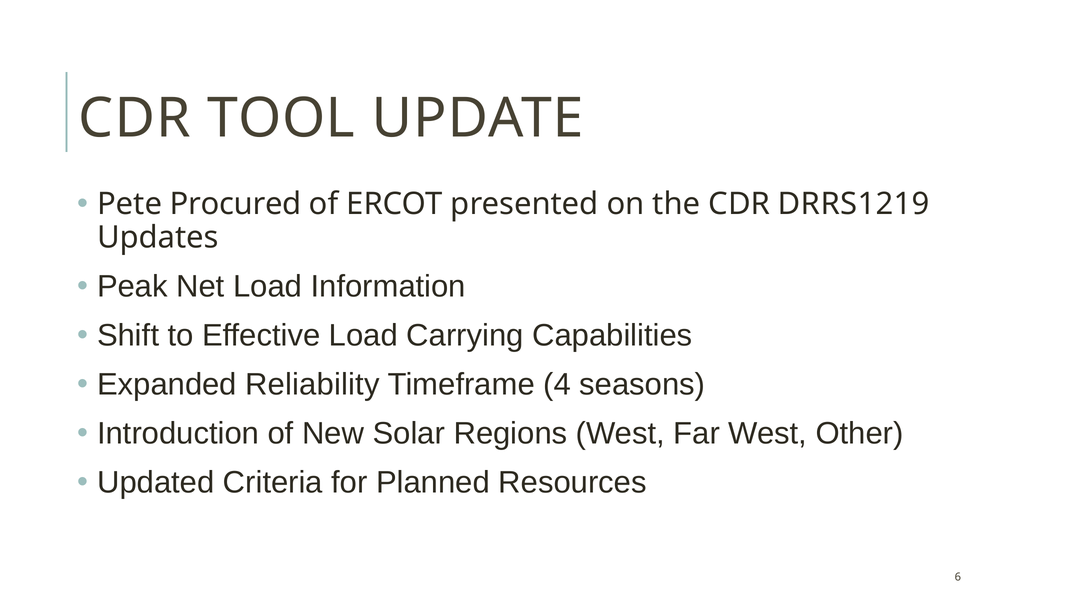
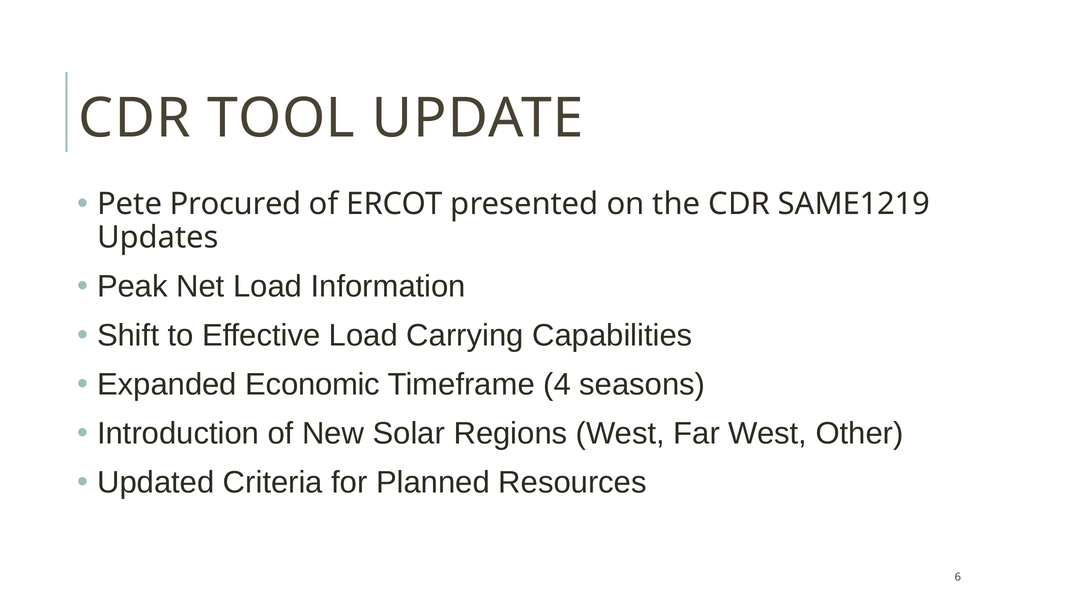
DRRS1219: DRRS1219 -> SAME1219
Reliability: Reliability -> Economic
